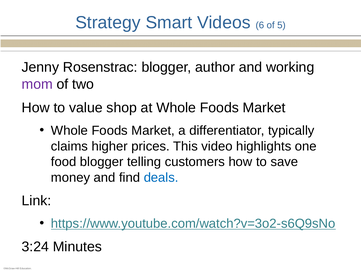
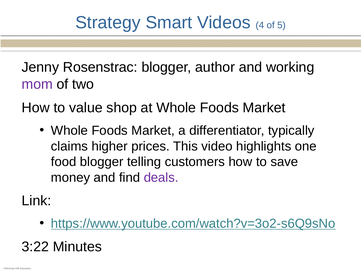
6: 6 -> 4
deals colour: blue -> purple
3:24: 3:24 -> 3:22
